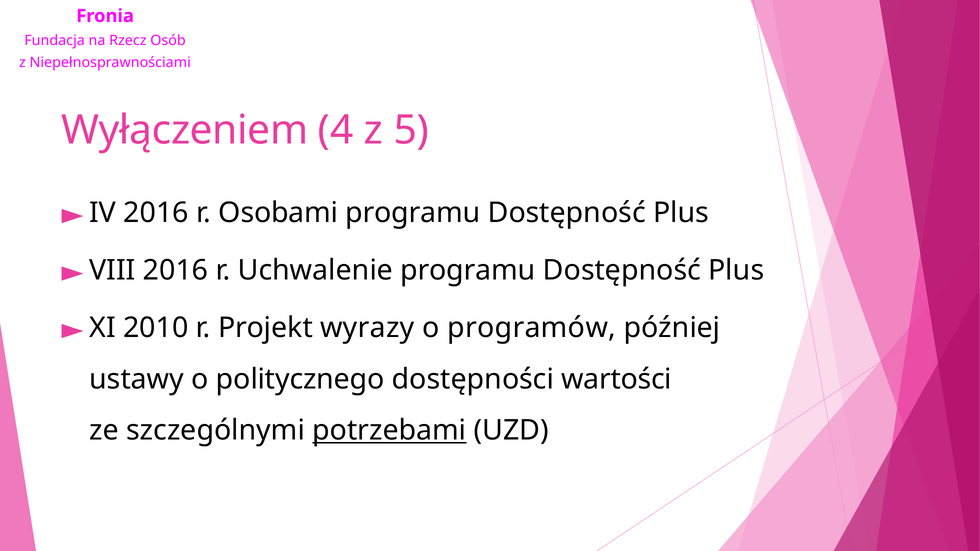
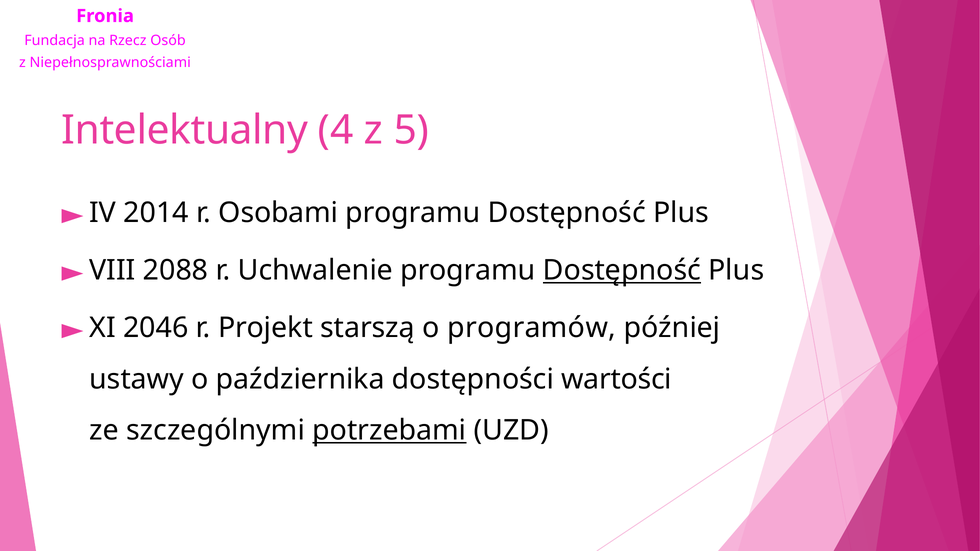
Wyłączeniem: Wyłączeniem -> Intelektualny
IV 2016: 2016 -> 2014
VIII 2016: 2016 -> 2088
Dostępność at (622, 271) underline: none -> present
2010: 2010 -> 2046
wyrazy: wyrazy -> starszą
politycznego: politycznego -> października
